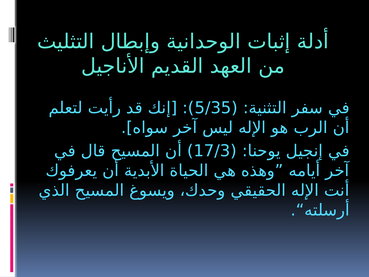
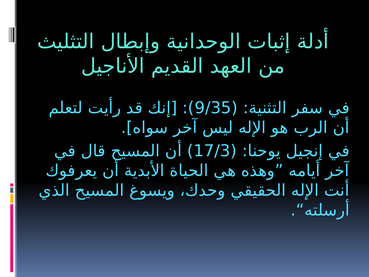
5/35: 5/35 -> 9/35
